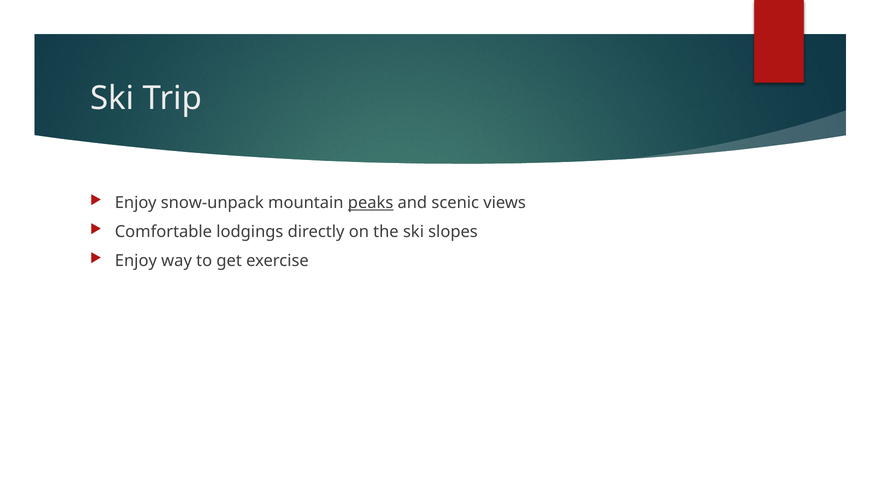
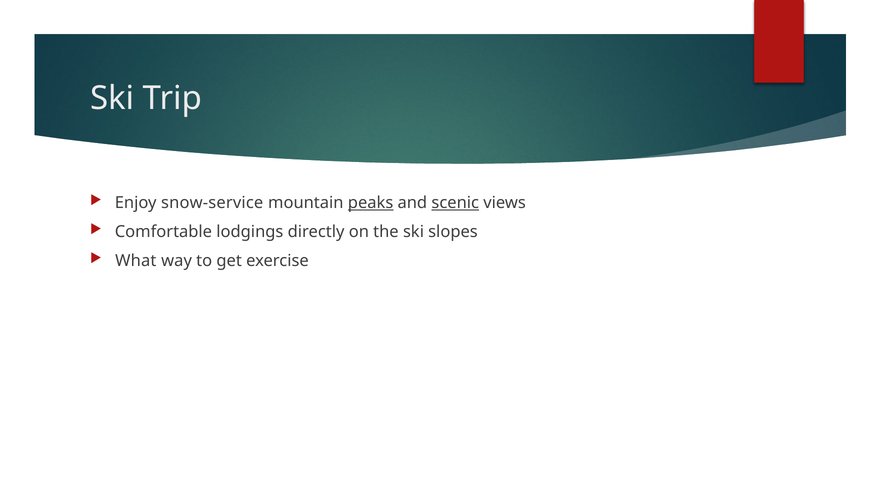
snow-unpack: snow-unpack -> snow-service
scenic underline: none -> present
Enjoy at (136, 261): Enjoy -> What
